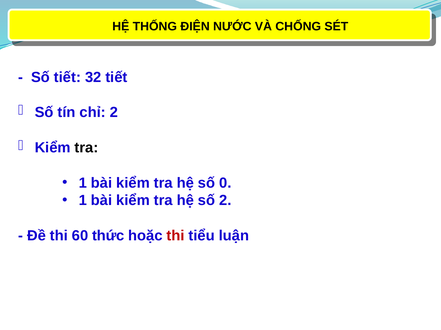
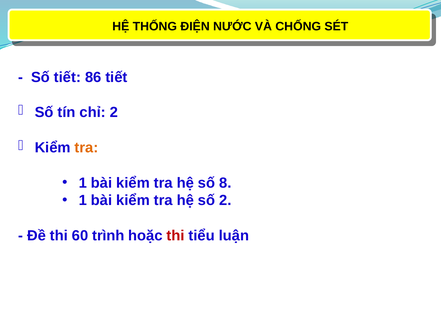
32: 32 -> 86
tra at (86, 148) colour: black -> orange
0: 0 -> 8
thức: thức -> trình
